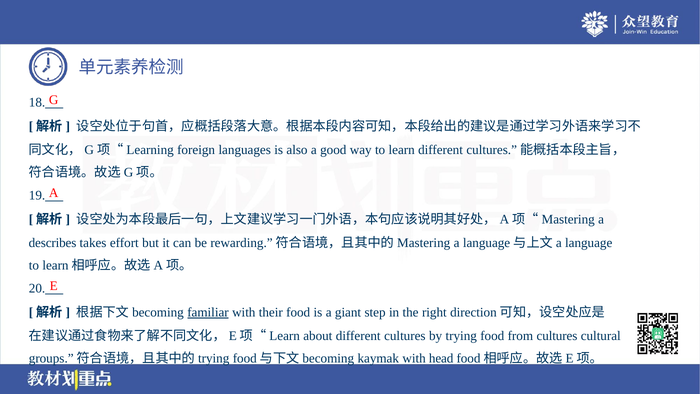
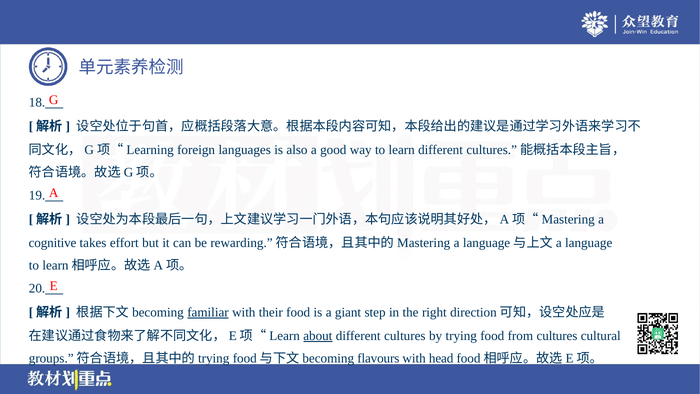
describes: describes -> cognitive
about underline: none -> present
kaymak: kaymak -> flavours
